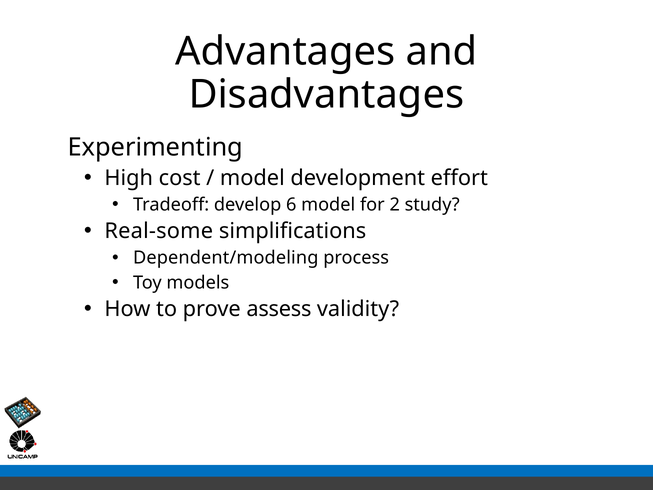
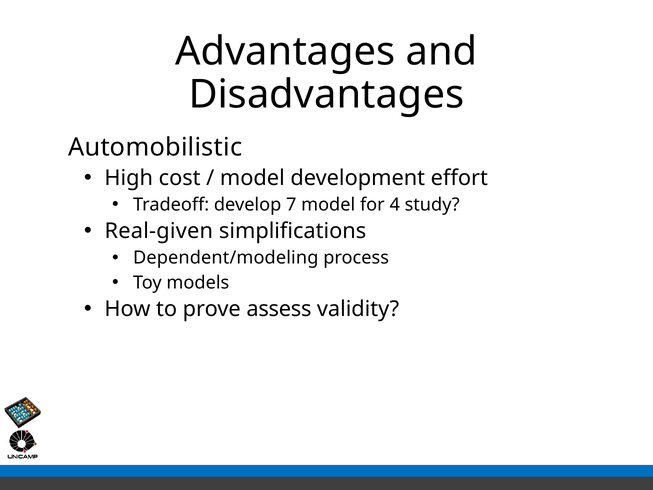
Experimenting: Experimenting -> Automobilistic
6: 6 -> 7
2: 2 -> 4
Real-some: Real-some -> Real-given
